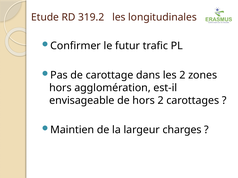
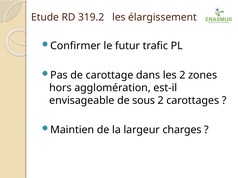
longitudinales: longitudinales -> élargissement
de hors: hors -> sous
